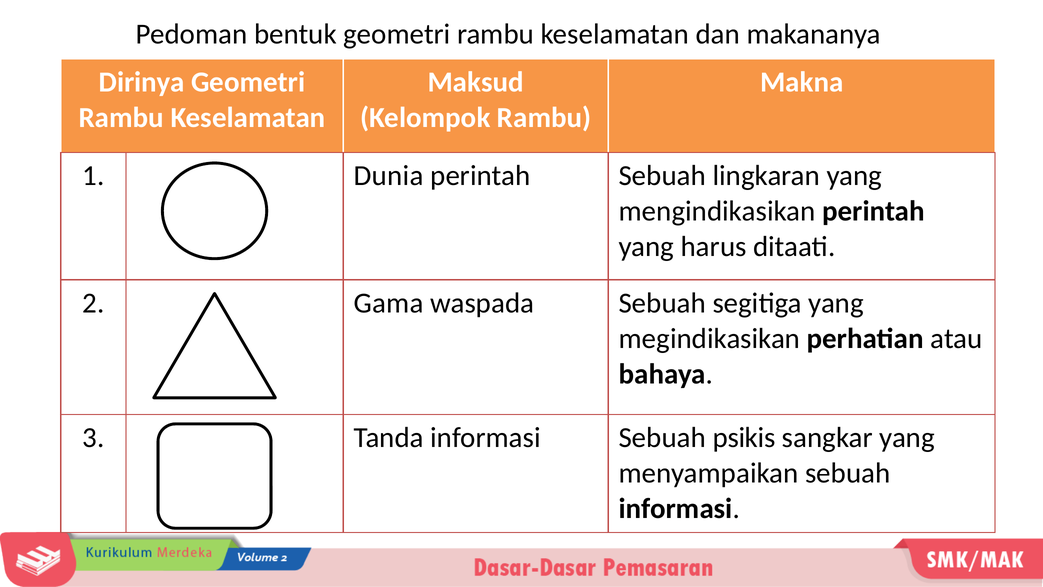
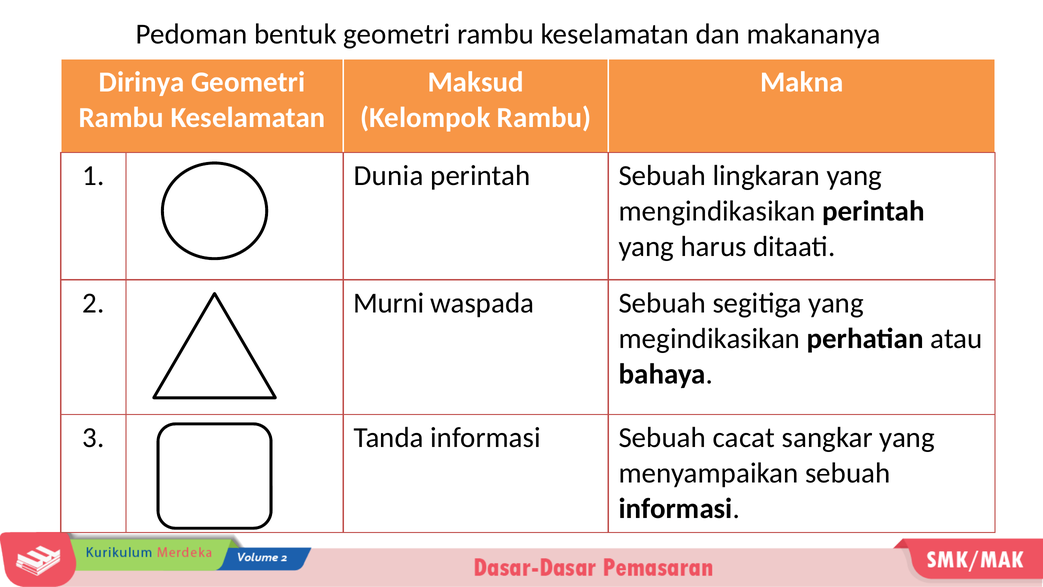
Gama: Gama -> Murni
psikis: psikis -> cacat
